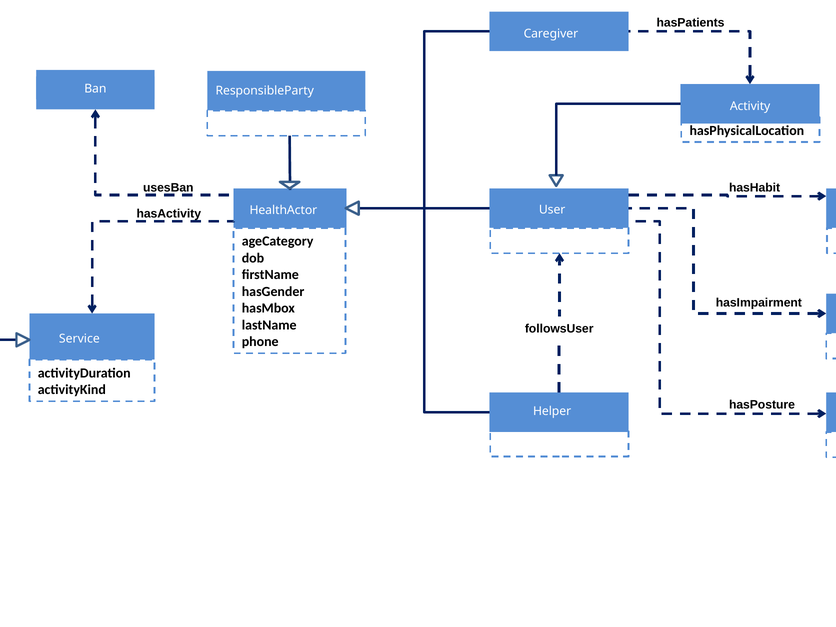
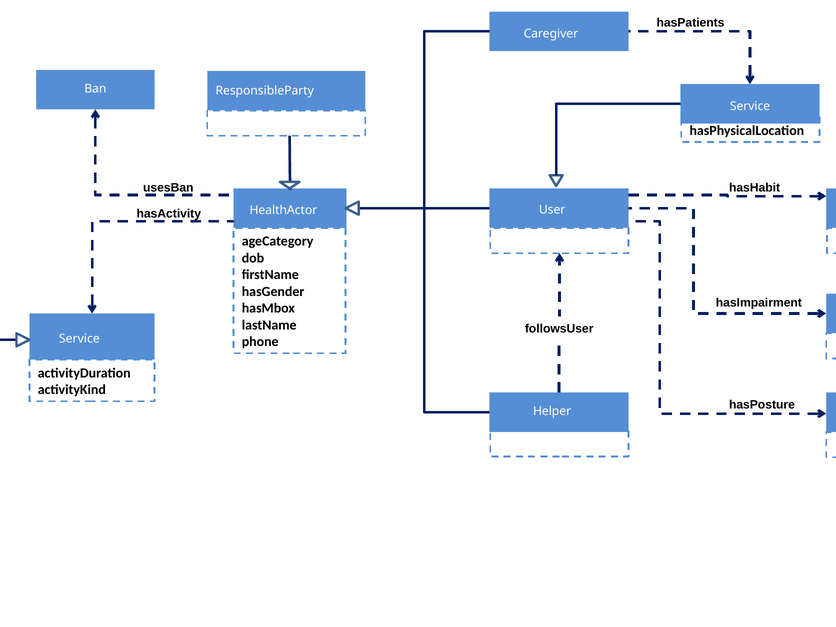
Activity at (750, 106): Activity -> Service
